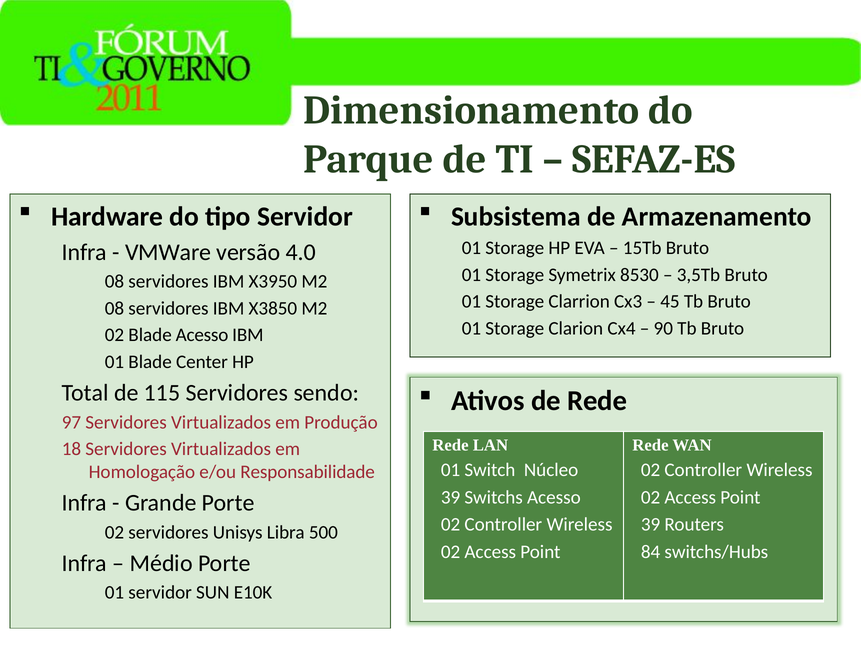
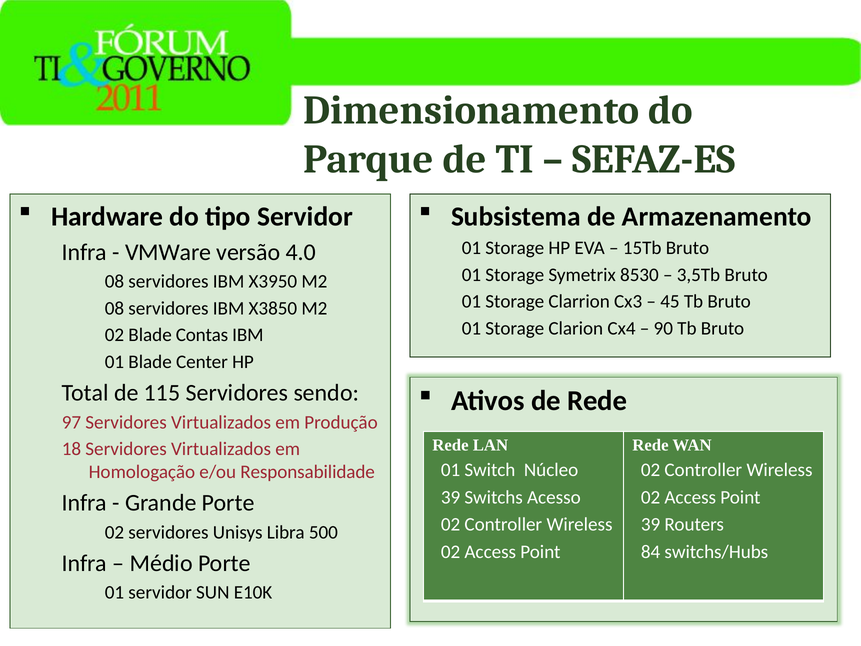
Blade Acesso: Acesso -> Contas
